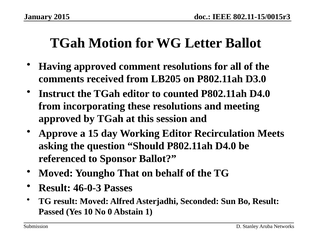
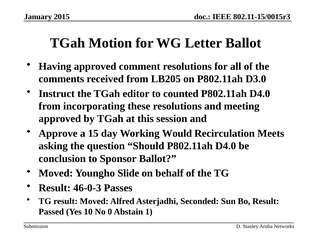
Working Editor: Editor -> Would
referenced: referenced -> conclusion
That: That -> Slide
